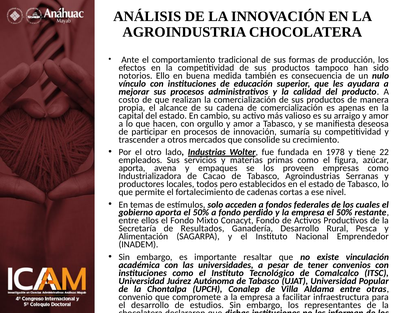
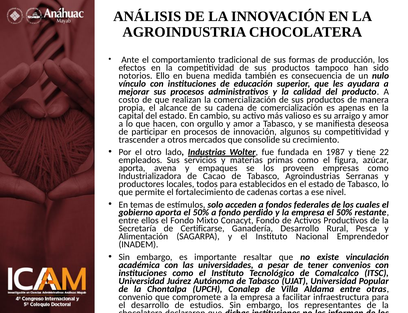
sumaría: sumaría -> algunos
1978: 1978 -> 1987
todos pero: pero -> para
de Resultados: Resultados -> Certificarse
